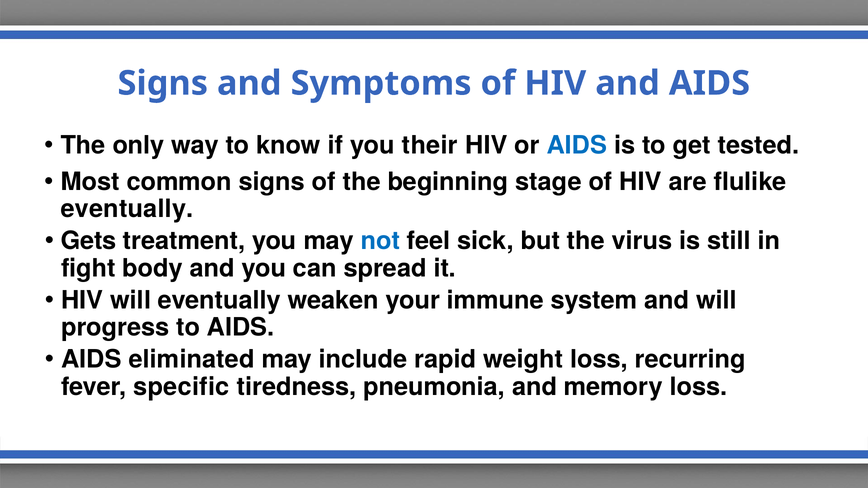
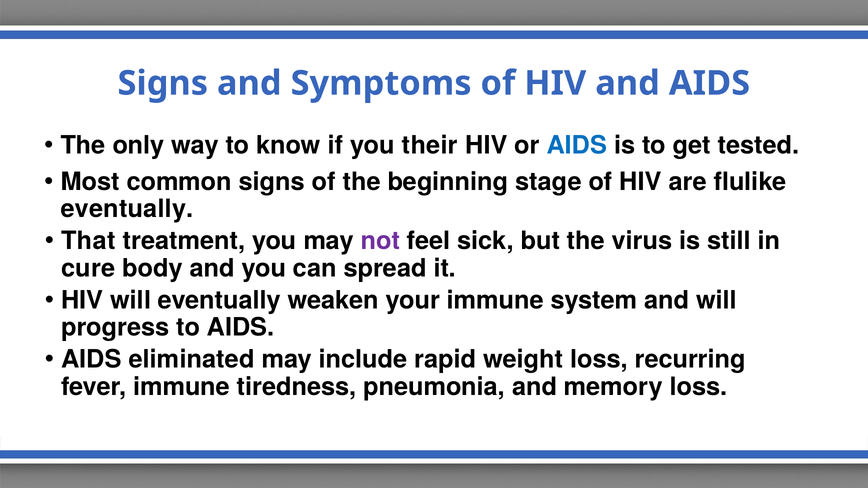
Gets: Gets -> That
not colour: blue -> purple
fight: fight -> cure
fever specific: specific -> immune
